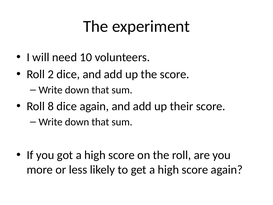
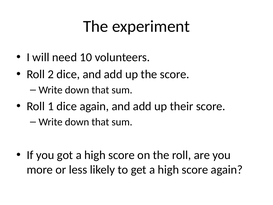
8: 8 -> 1
